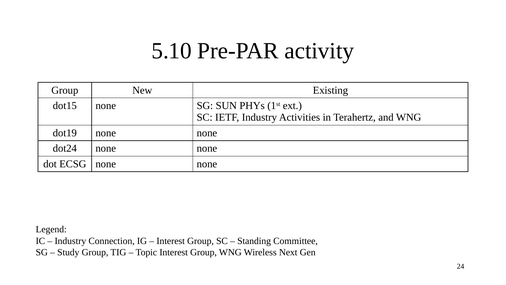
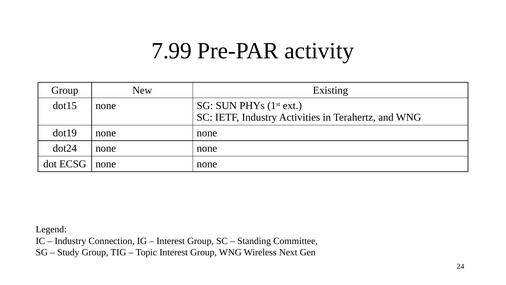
5.10: 5.10 -> 7.99
